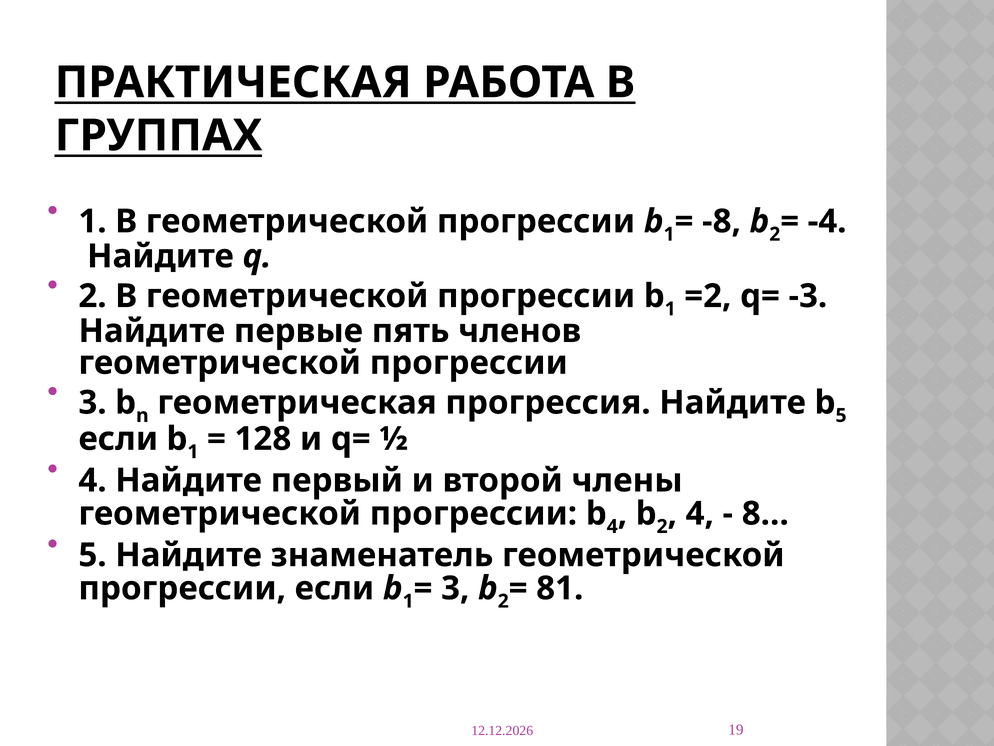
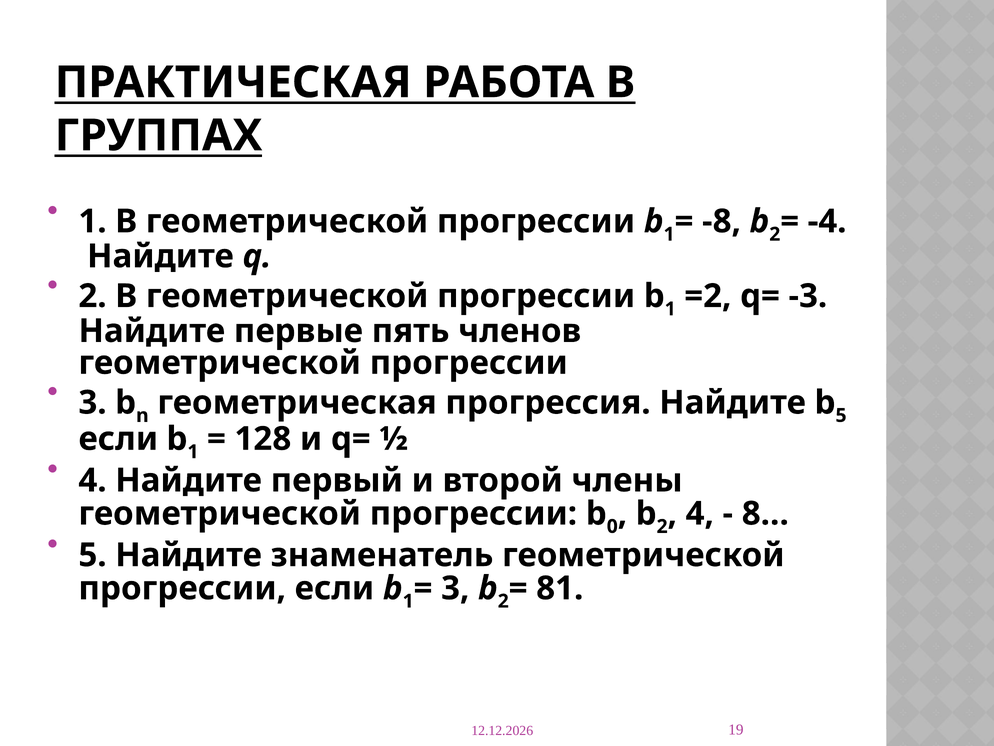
4 at (612, 526): 4 -> 0
